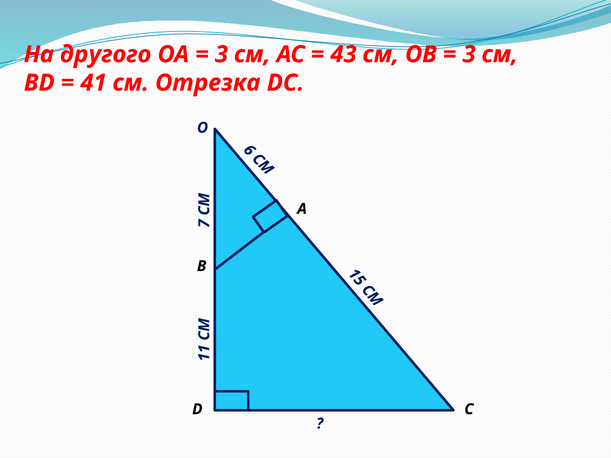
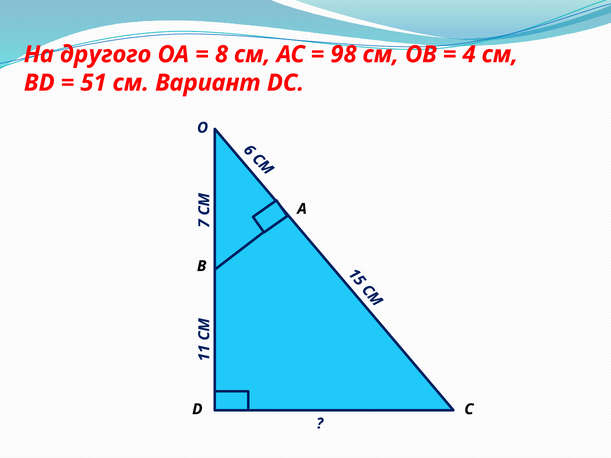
3 at (221, 54): 3 -> 8
43: 43 -> 98
3 at (469, 54): 3 -> 4
41: 41 -> 51
Отрезка: Отрезка -> Вариант
